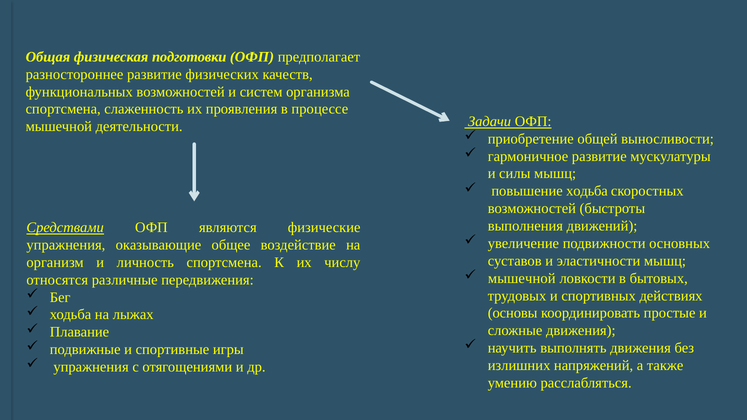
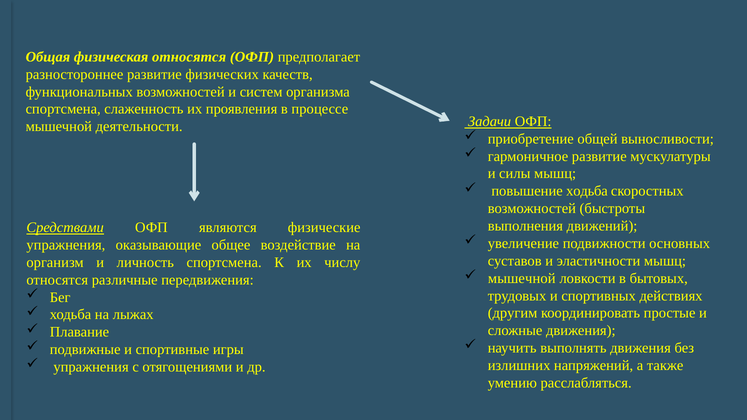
физическая подготовки: подготовки -> относятся
основы: основы -> другим
